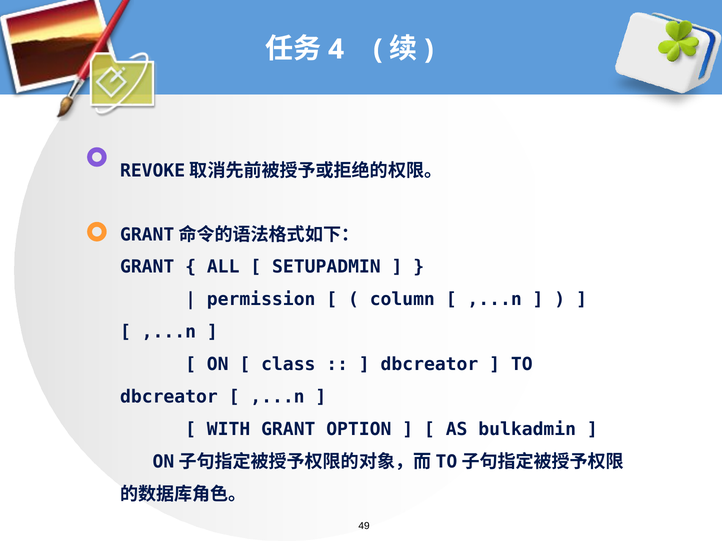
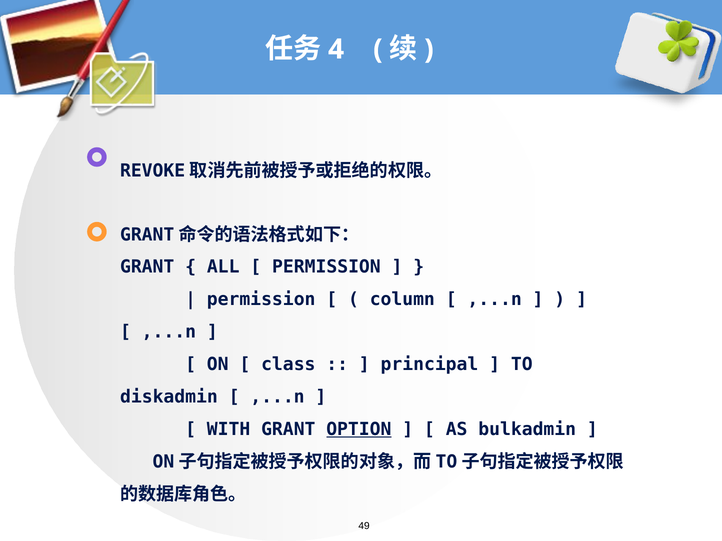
SETUPADMIN at (326, 267): SETUPADMIN -> PERMISSION
dbcreator at (429, 365): dbcreator -> principal
dbcreator at (169, 397): dbcreator -> diskadmin
OPTION underline: none -> present
